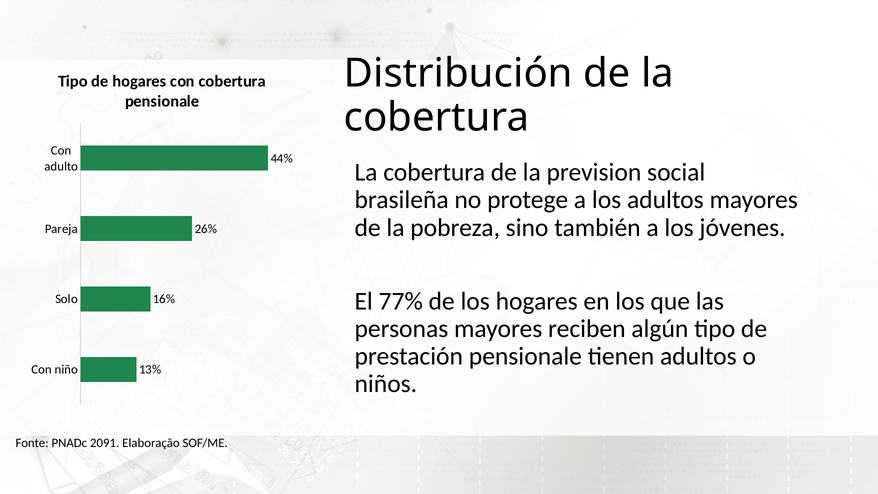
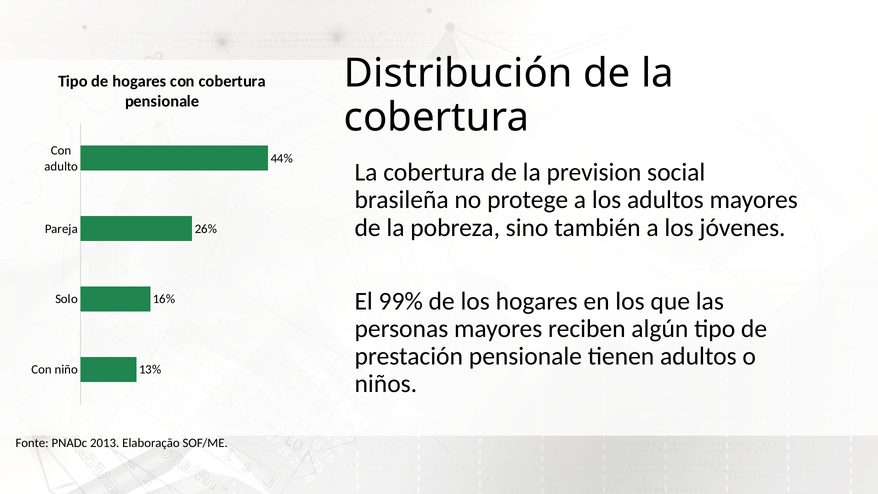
77%: 77% -> 99%
2091: 2091 -> 2013
